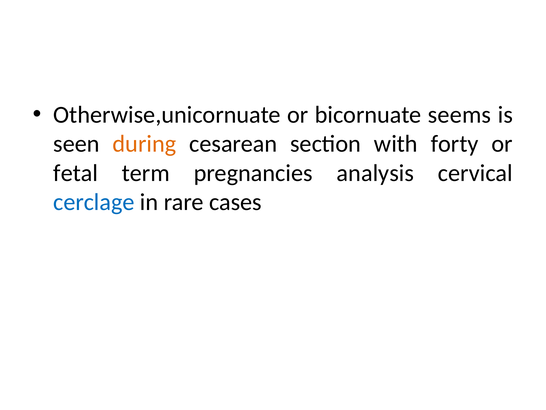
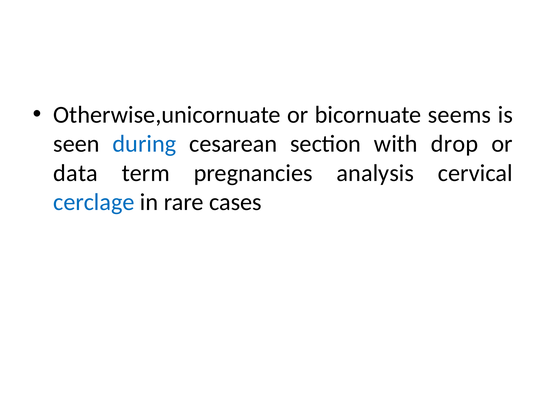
during colour: orange -> blue
forty: forty -> drop
fetal: fetal -> data
